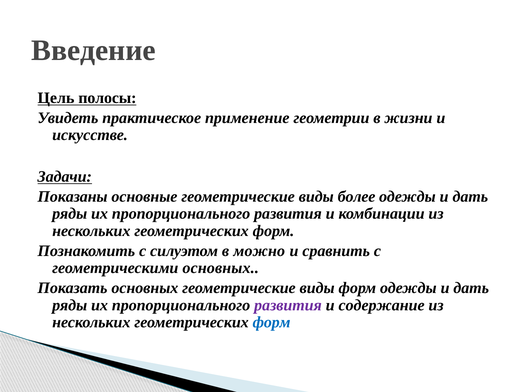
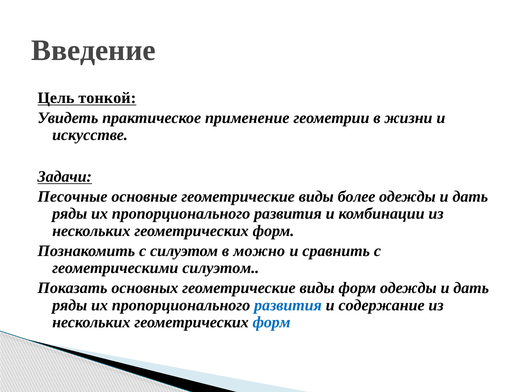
полосы: полосы -> тонкой
Показаны: Показаны -> Песочные
геометрическими основных: основных -> силуэтом
развития at (288, 305) colour: purple -> blue
